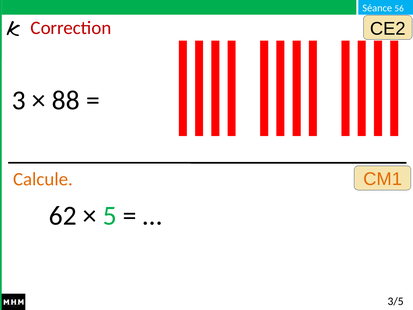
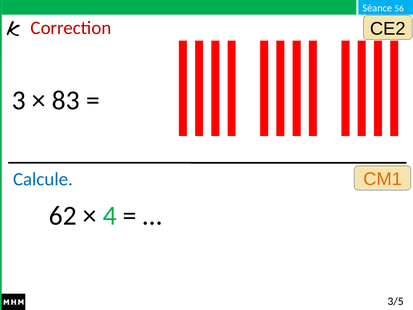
88: 88 -> 83
Calcule colour: orange -> blue
5: 5 -> 4
